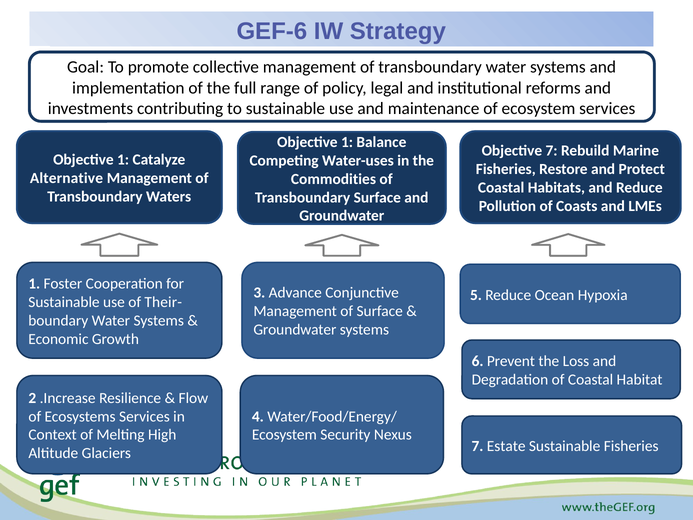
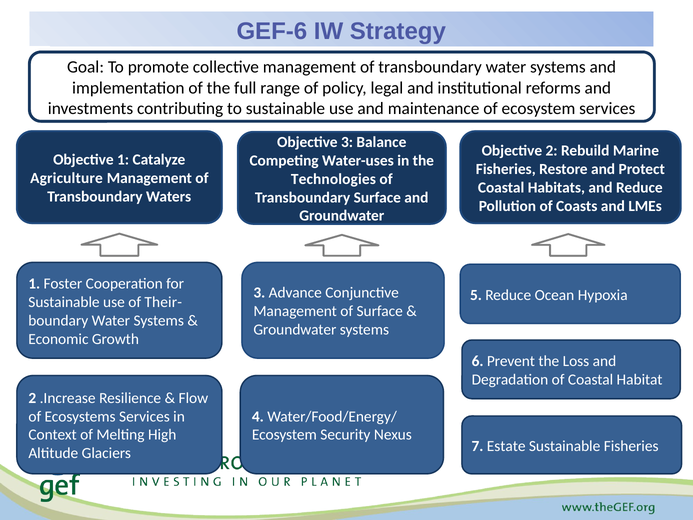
1 at (347, 142): 1 -> 3
Objective 7: 7 -> 2
Alternative: Alternative -> Agriculture
Commodities: Commodities -> Technologies
